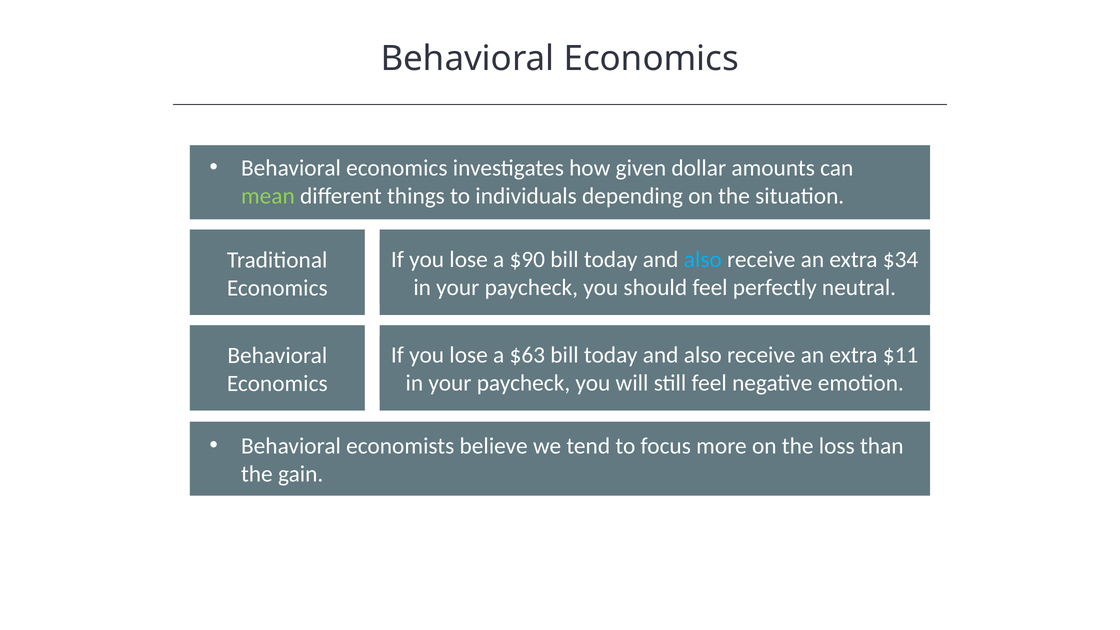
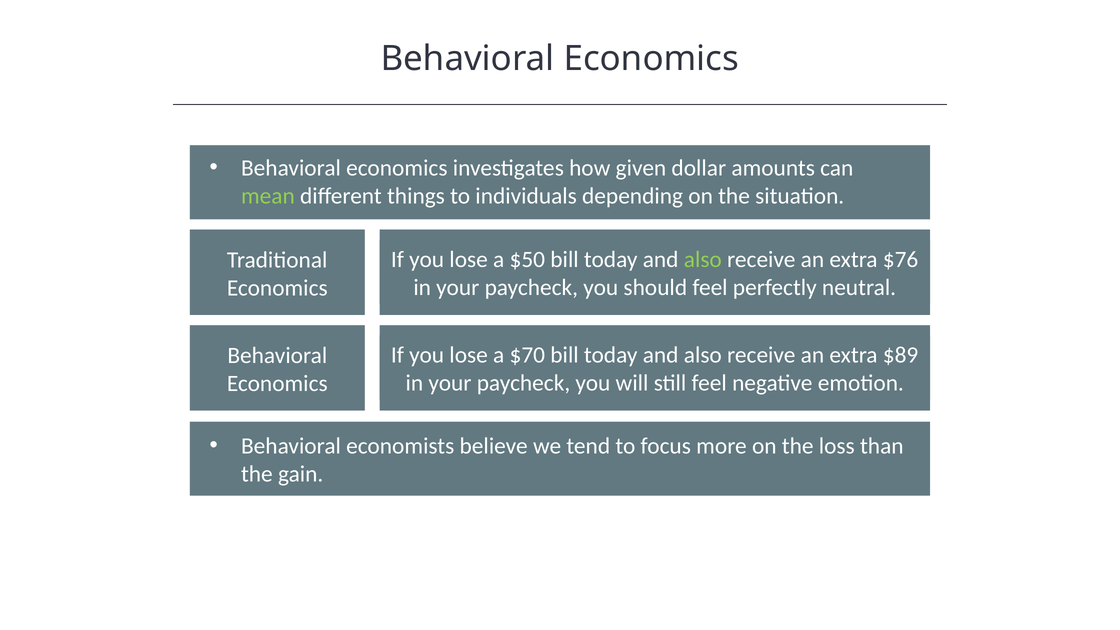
$90: $90 -> $50
also at (703, 260) colour: light blue -> light green
$34: $34 -> $76
$63: $63 -> $70
$11: $11 -> $89
